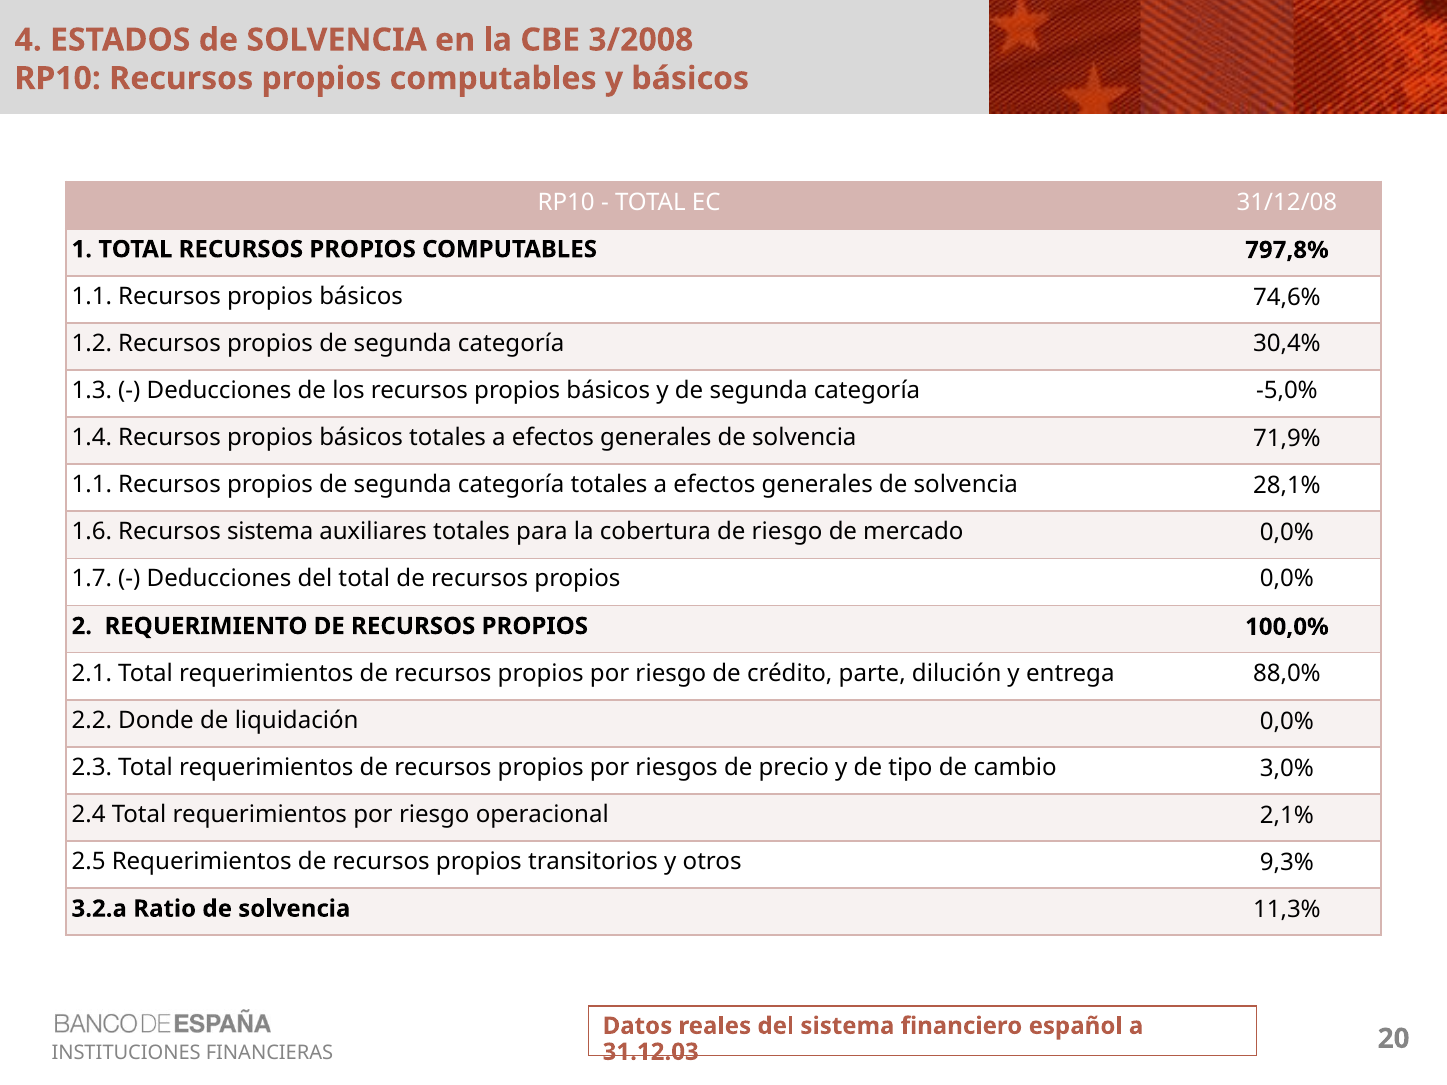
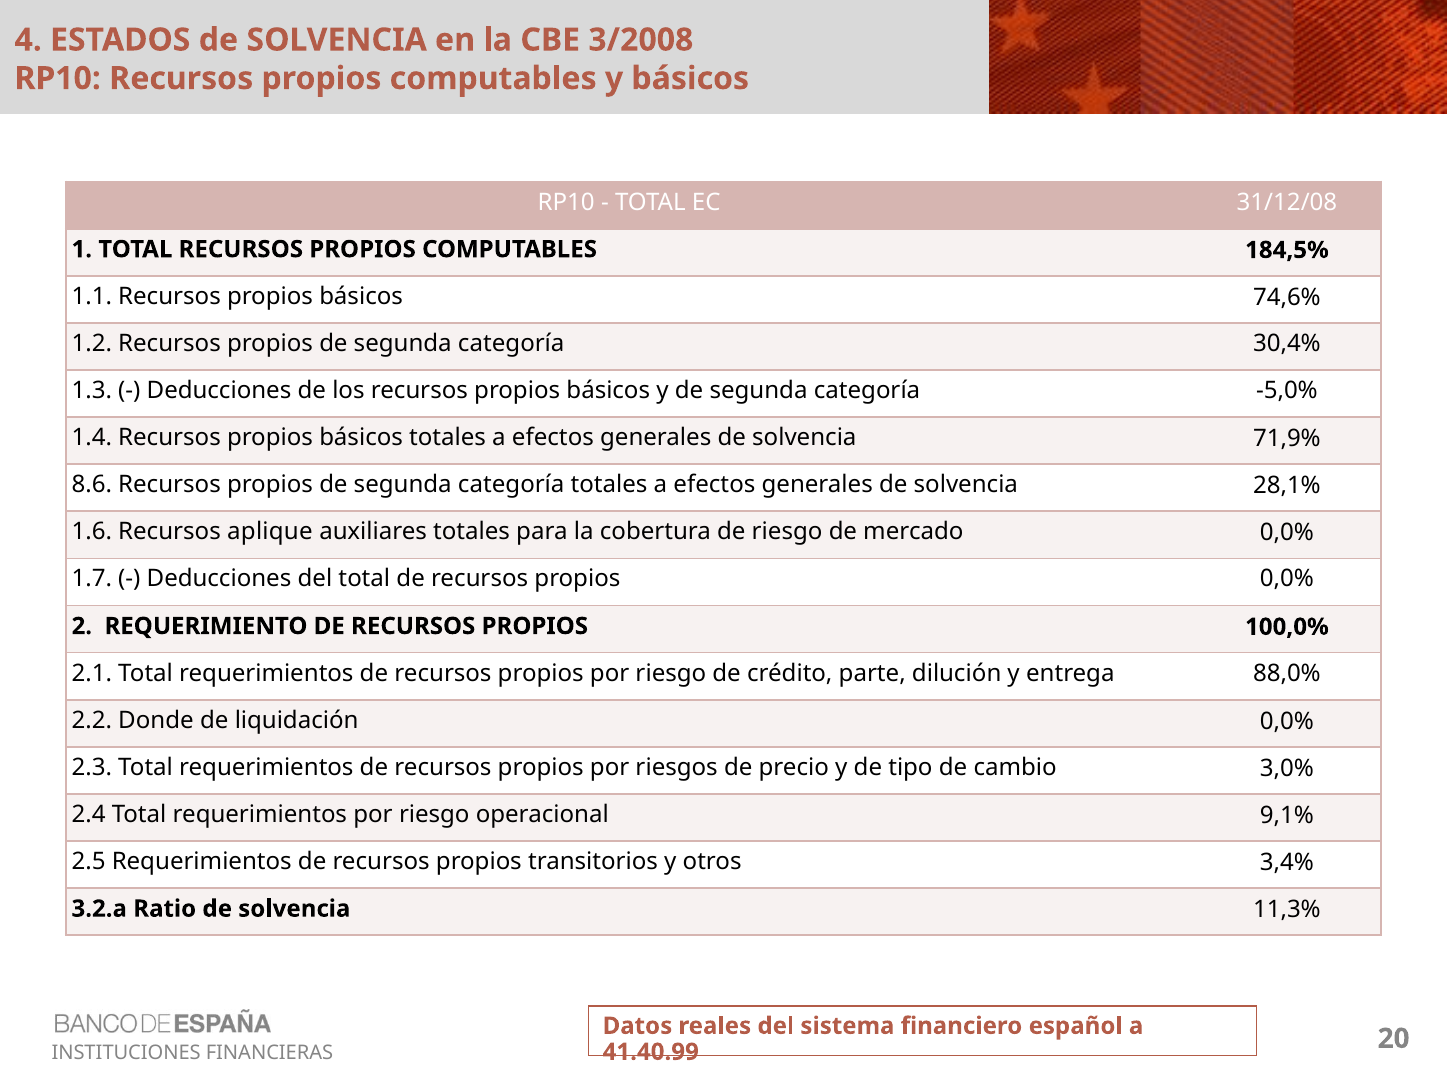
797,8%: 797,8% -> 184,5%
1.1 at (92, 485): 1.1 -> 8.6
Recursos sistema: sistema -> aplique
2,1%: 2,1% -> 9,1%
9,3%: 9,3% -> 3,4%
31.12.03: 31.12.03 -> 41.40.99
